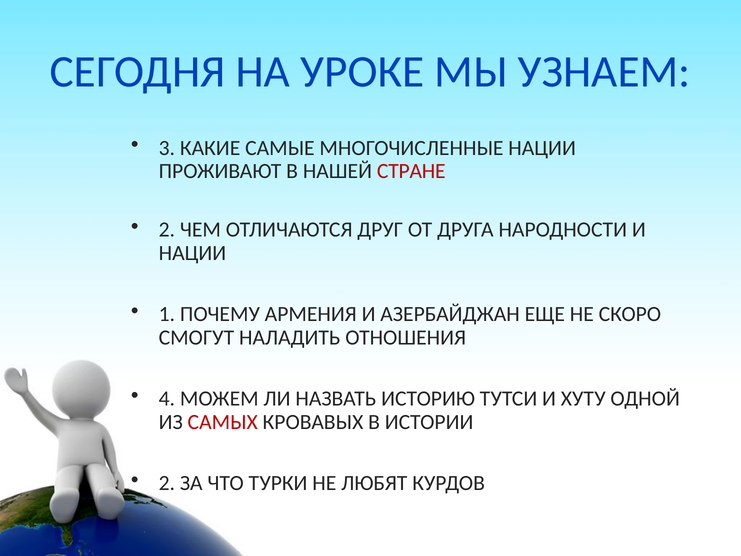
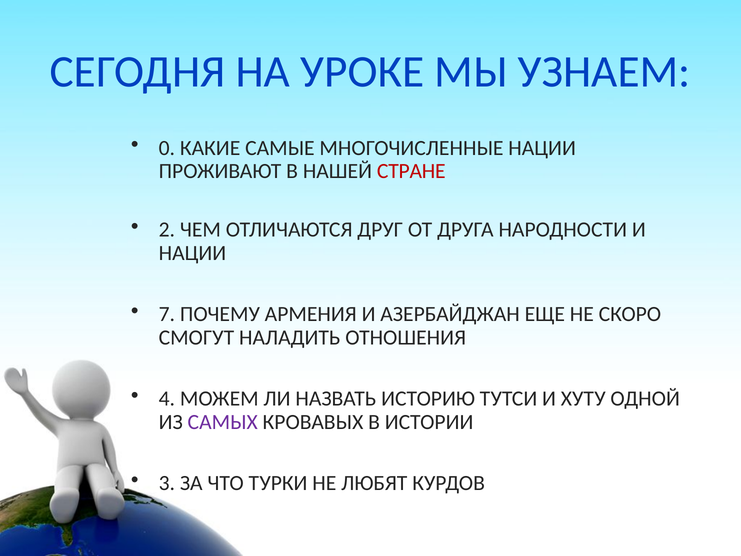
3: 3 -> 0
1: 1 -> 7
САМЫХ colour: red -> purple
2 at (167, 483): 2 -> 3
